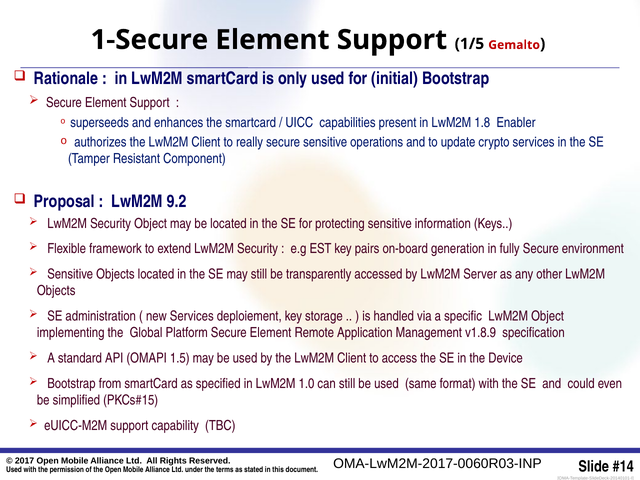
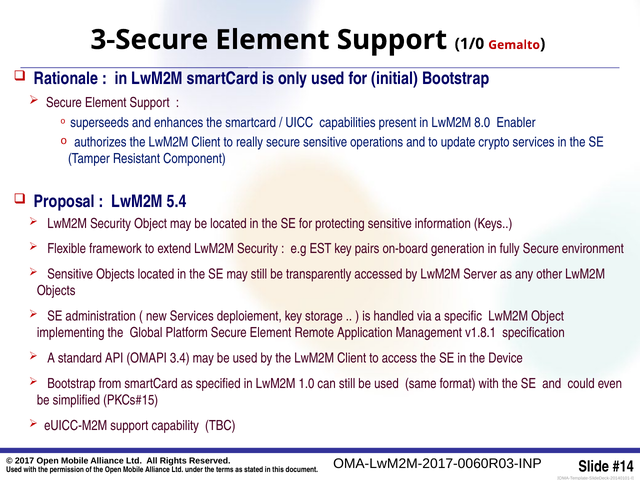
1-Secure: 1-Secure -> 3-Secure
1/5: 1/5 -> 1/0
1.8: 1.8 -> 8.0
9.2: 9.2 -> 5.4
v1.8.9: v1.8.9 -> v1.8.1
1.5: 1.5 -> 3.4
